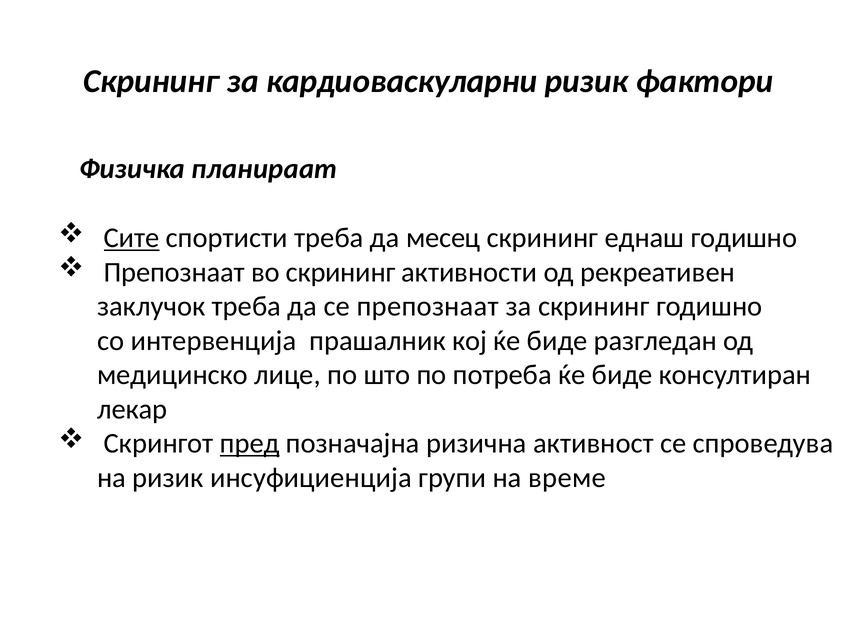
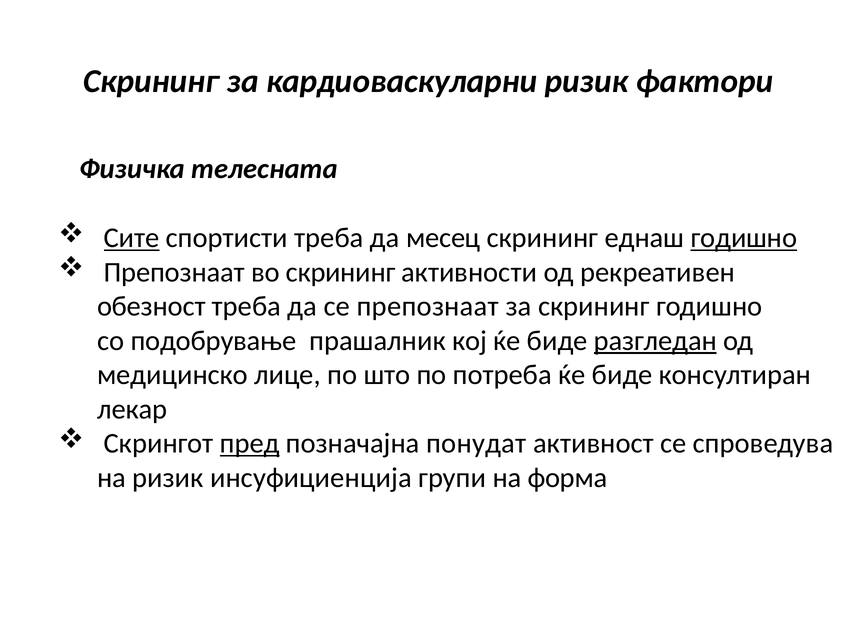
планираат: планираат -> телесната
годишно at (744, 238) underline: none -> present
заклучок: заклучок -> обезност
интервенција: интервенција -> подобрување
разгледан underline: none -> present
ризична: ризична -> понудат
време: време -> форма
